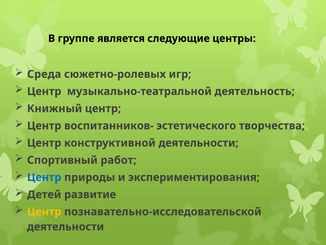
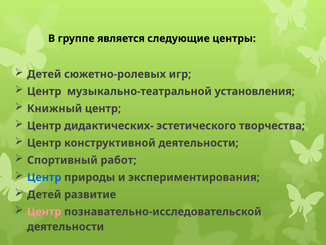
Среда at (44, 74): Среда -> Детей
деятельность: деятельность -> установления
воспитанников-: воспитанников- -> дидактических-
Центр at (44, 211) colour: yellow -> pink
